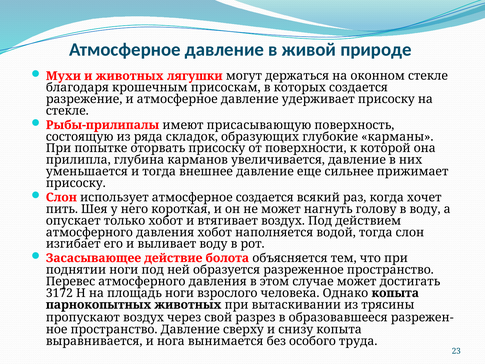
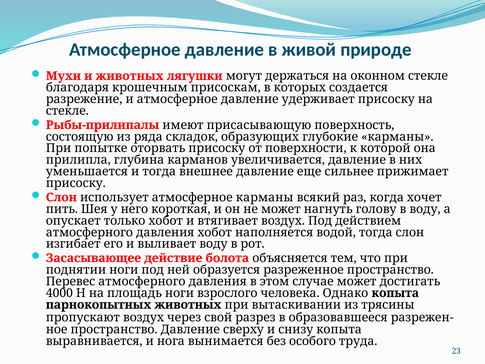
атмосферное создается: создается -> карманы
3172: 3172 -> 4000
